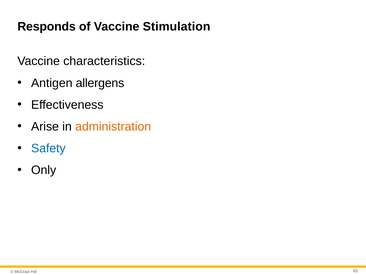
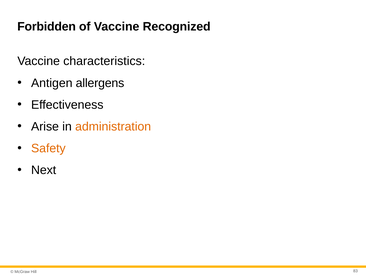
Responds: Responds -> Forbidden
Stimulation: Stimulation -> Recognized
Safety colour: blue -> orange
Only: Only -> Next
